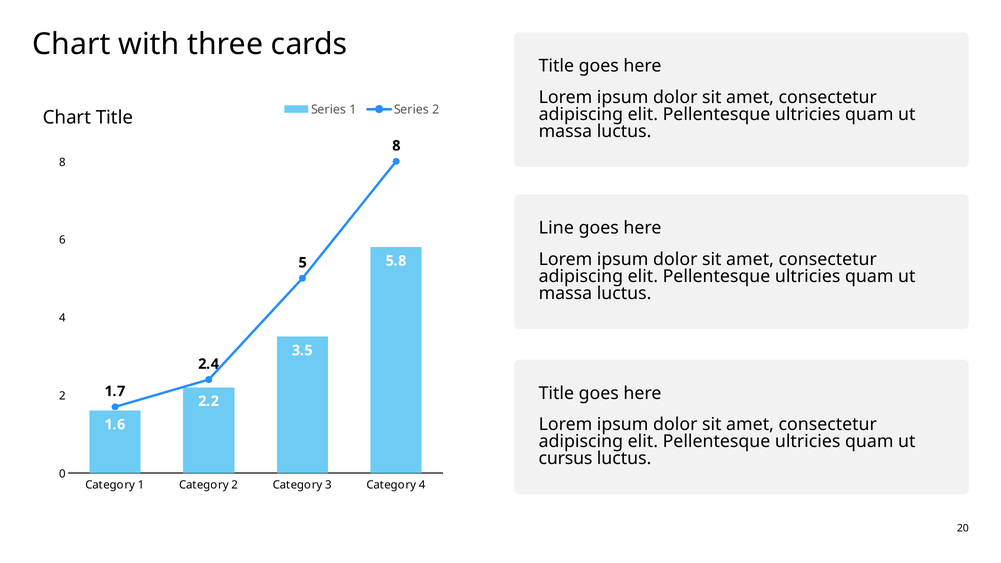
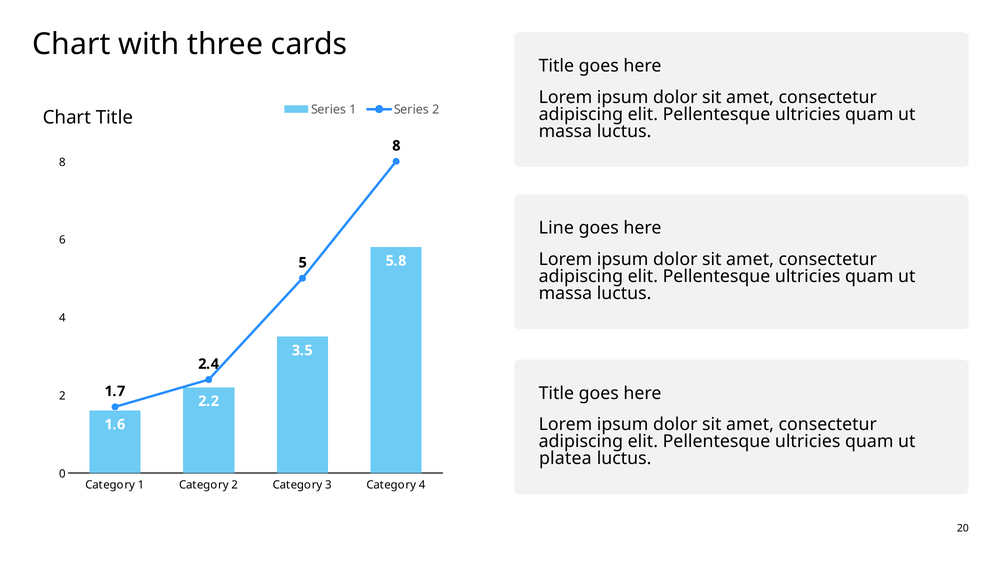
cursus: cursus -> platea
